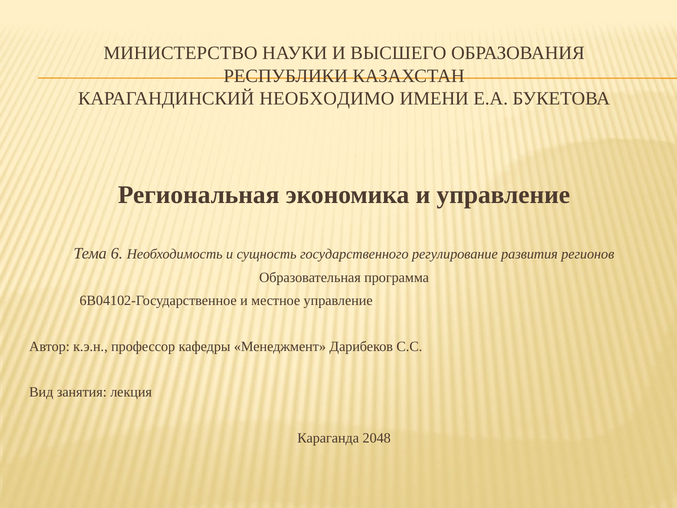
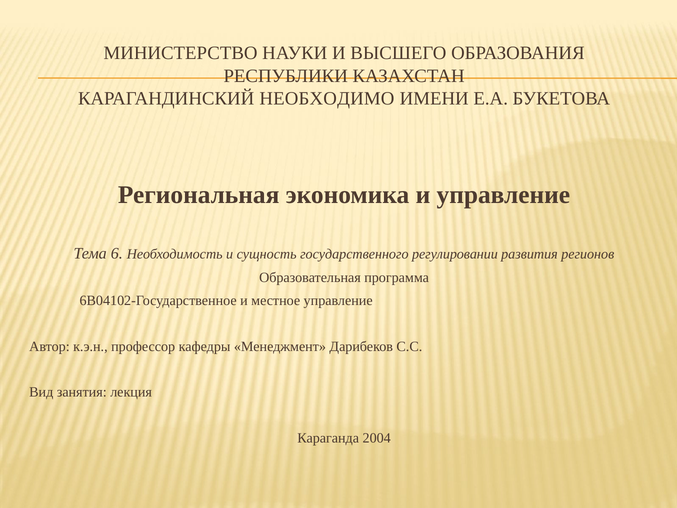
регулирование: регулирование -> регулировании
2048: 2048 -> 2004
